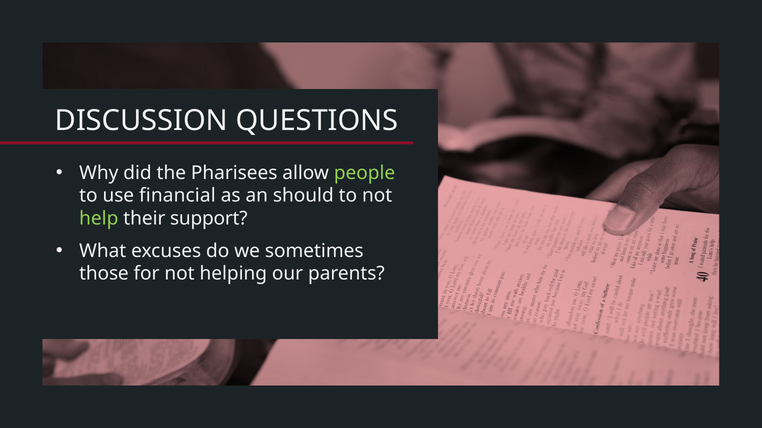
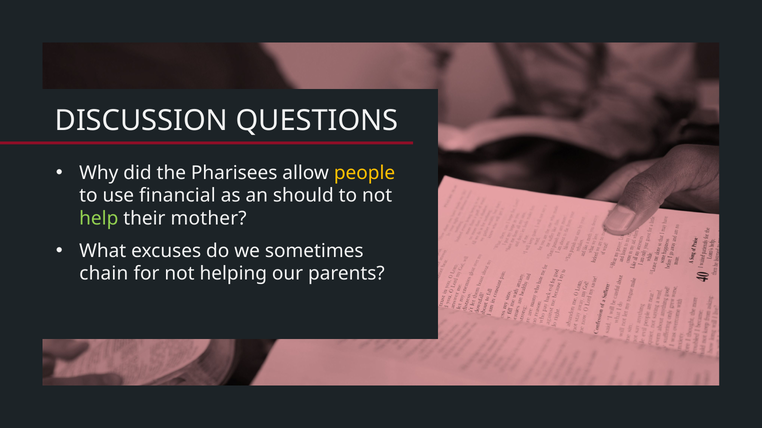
people colour: light green -> yellow
support: support -> mother
those: those -> chain
